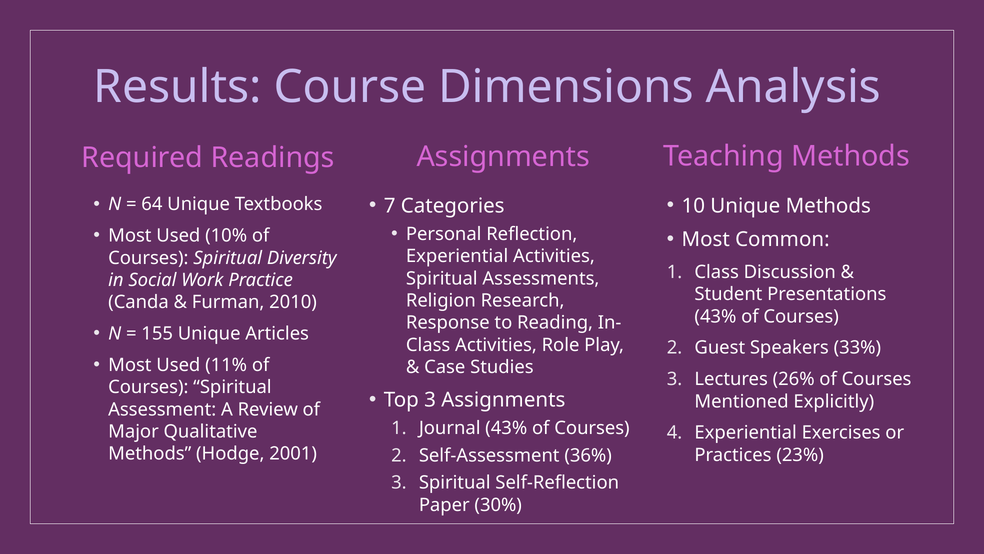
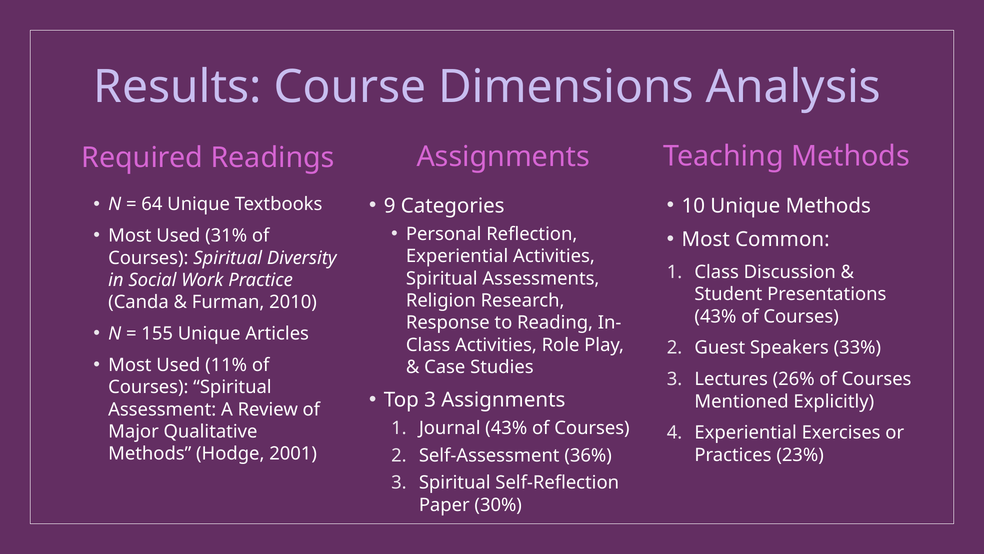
7: 7 -> 9
10%: 10% -> 31%
